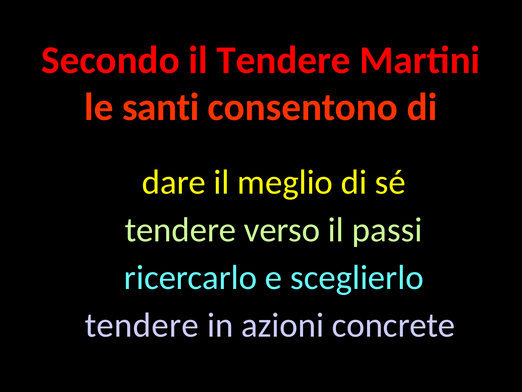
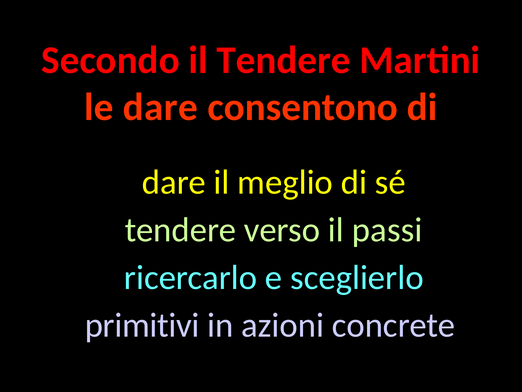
le santi: santi -> dare
tendere at (142, 325): tendere -> primitivi
